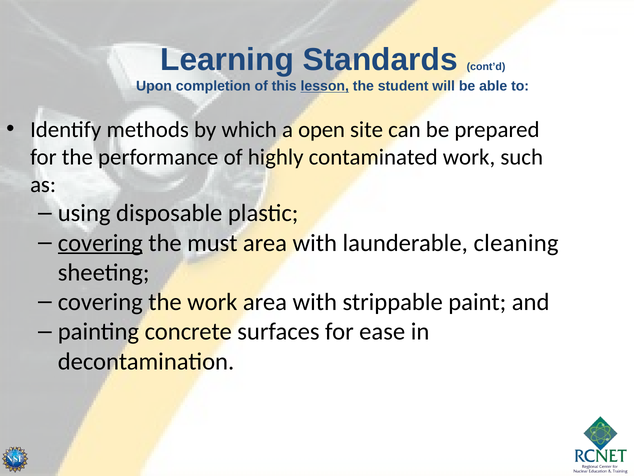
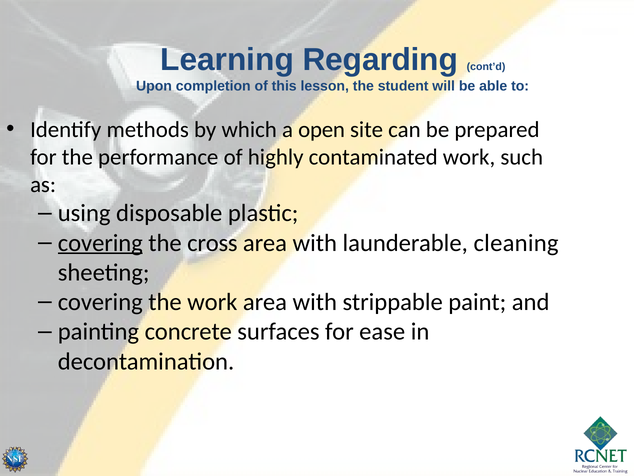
Standards: Standards -> Regarding
lesson underline: present -> none
must: must -> cross
